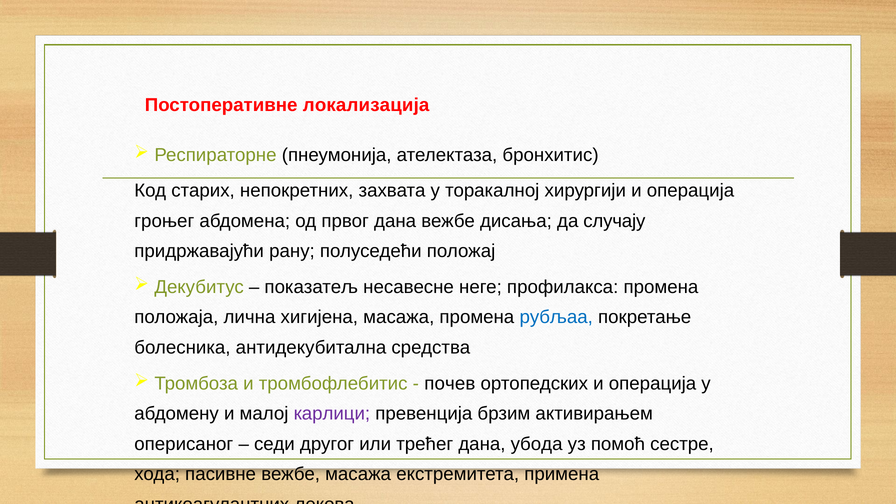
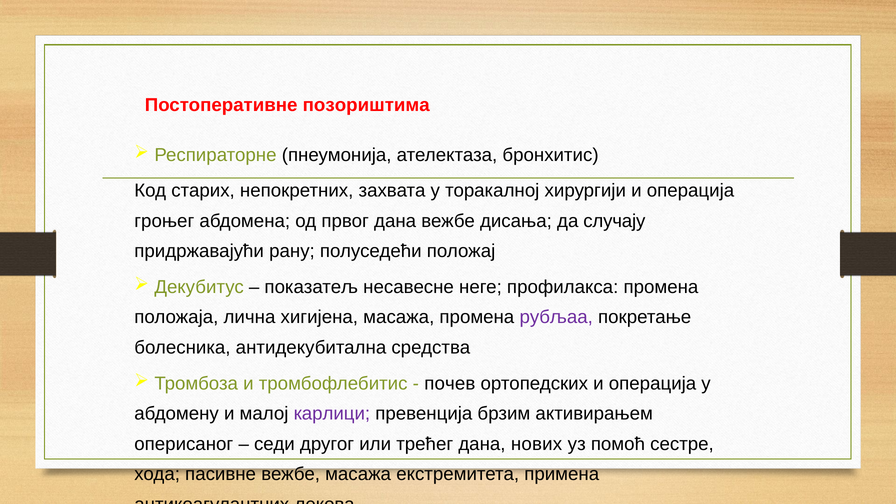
локализација: локализација -> позориштима
рубљаа colour: blue -> purple
убода: убода -> нових
